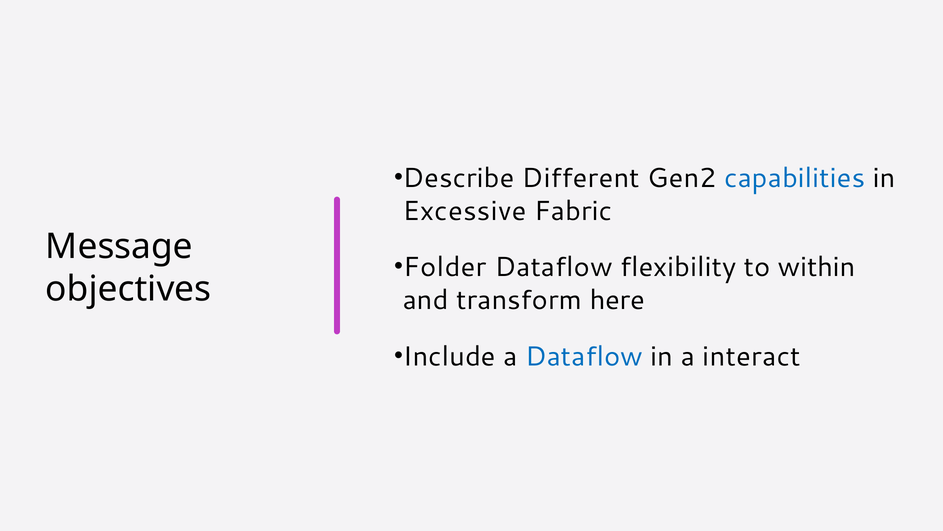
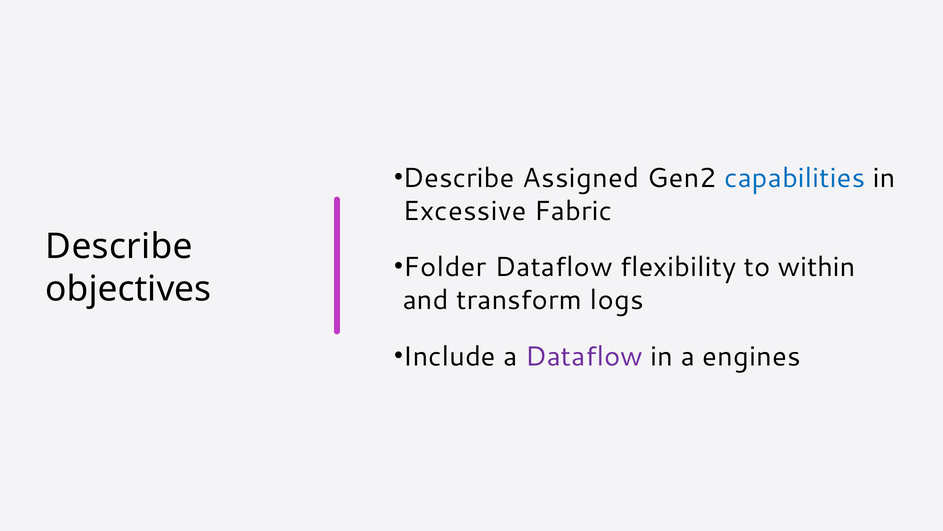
Different: Different -> Assigned
Message at (119, 246): Message -> Describe
here: here -> logs
Dataflow at (584, 356) colour: blue -> purple
interact: interact -> engines
